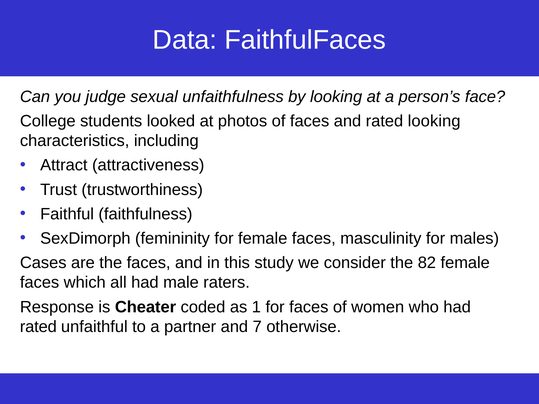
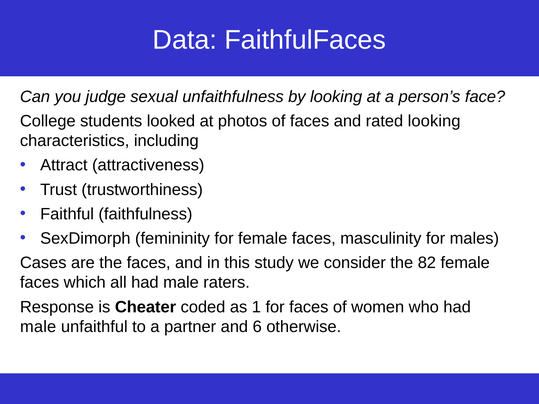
rated at (38, 327): rated -> male
7: 7 -> 6
